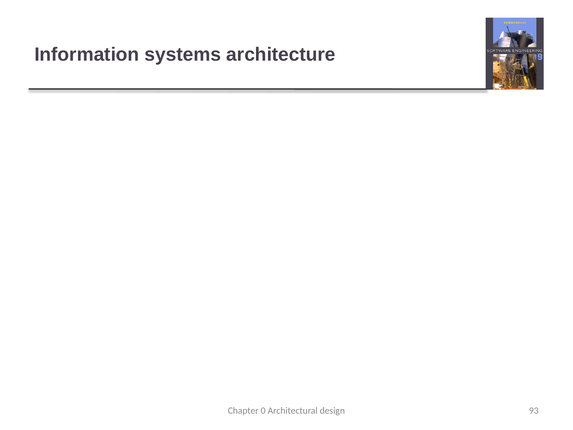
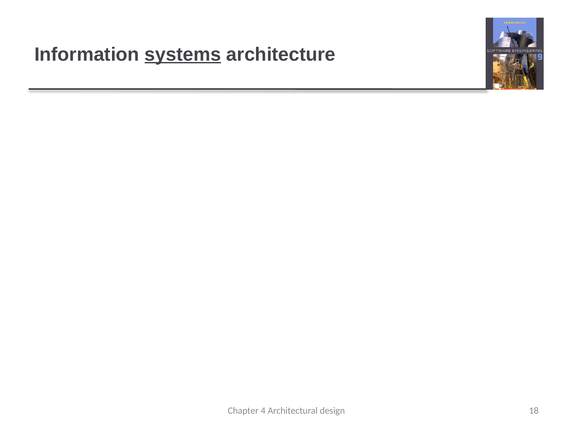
systems at (183, 54) underline: none -> present
0: 0 -> 4
93: 93 -> 18
